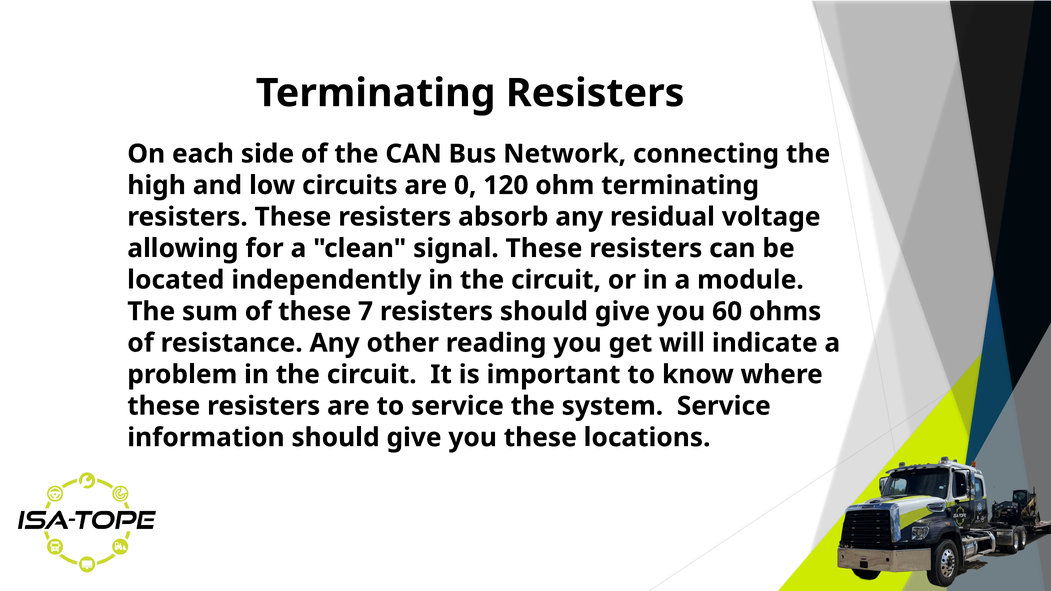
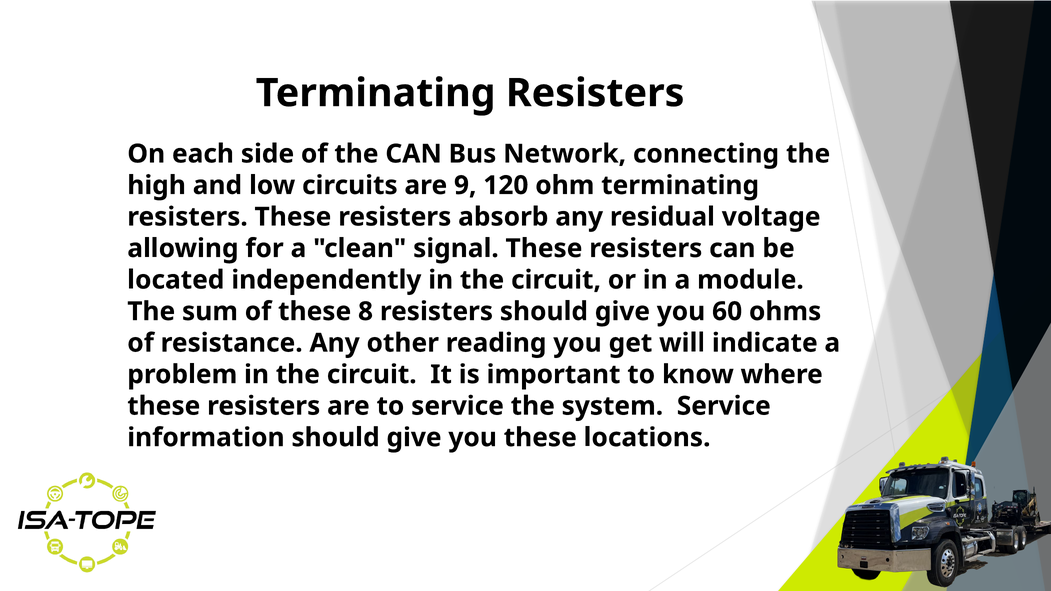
0: 0 -> 9
7: 7 -> 8
